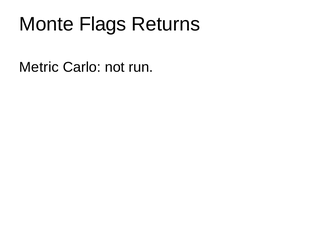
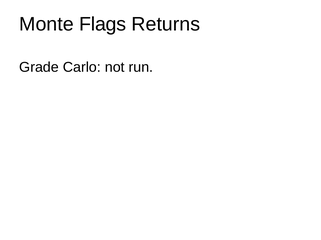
Metric: Metric -> Grade
